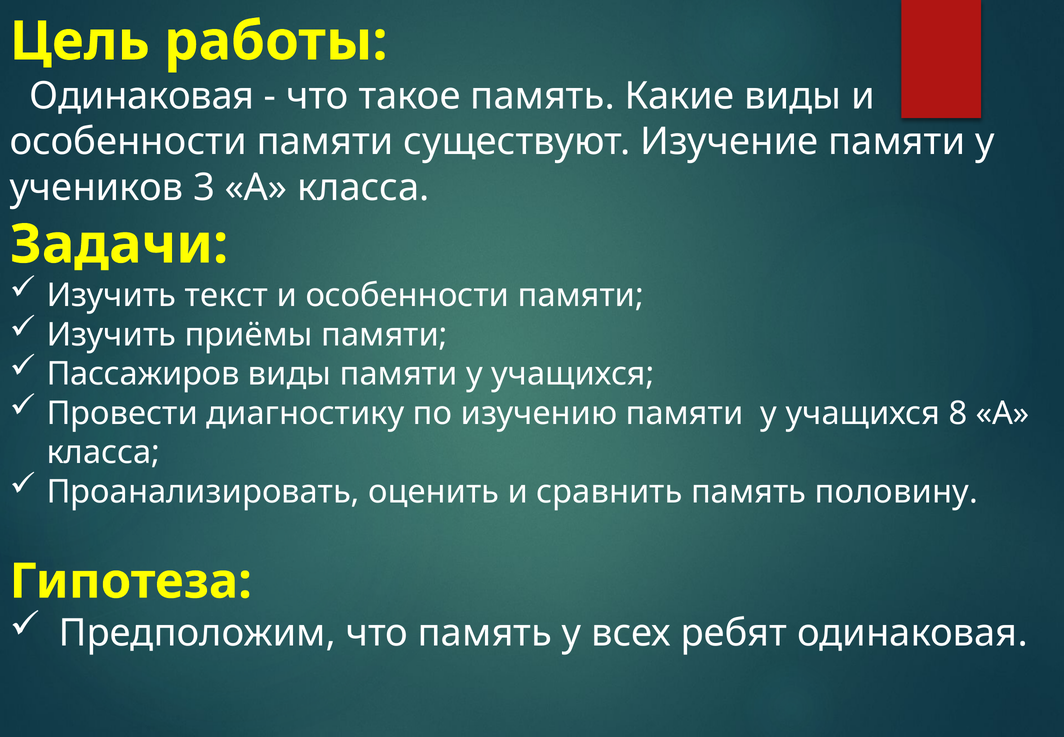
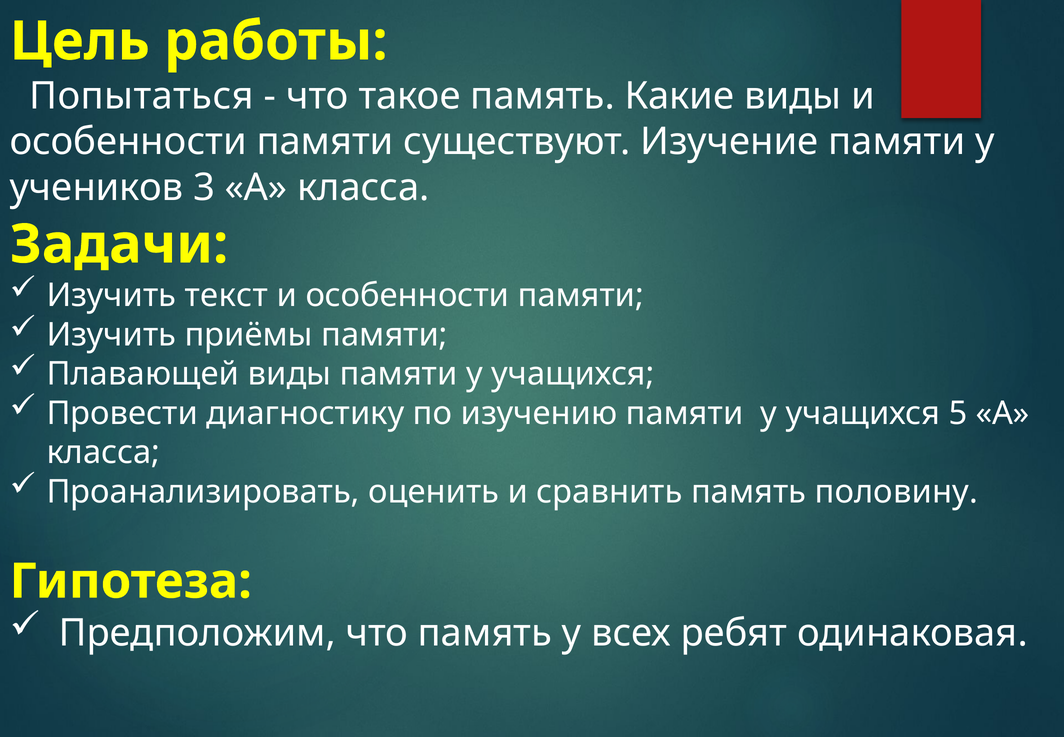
Одинаковая at (142, 96): Одинаковая -> Попытаться
Пассажиров: Пассажиров -> Плавающей
8: 8 -> 5
